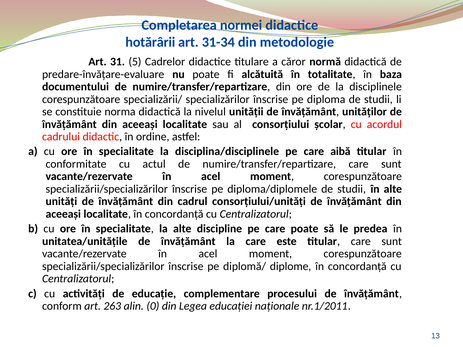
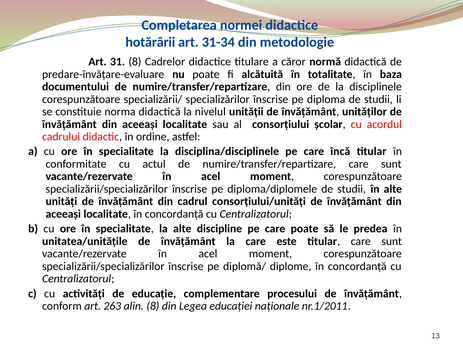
31 5: 5 -> 8
aibă: aibă -> încă
alin 0: 0 -> 8
